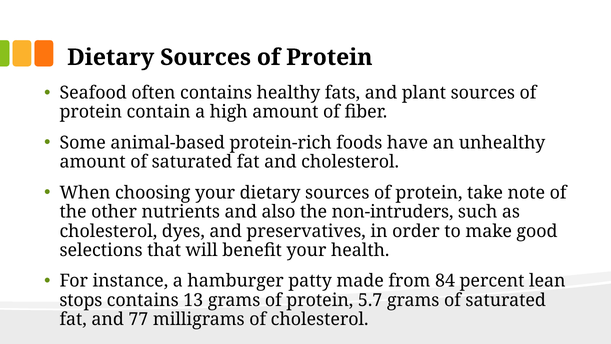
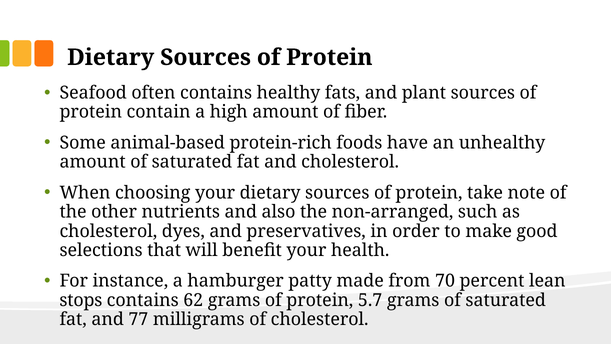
non-intruders: non-intruders -> non-arranged
84: 84 -> 70
13: 13 -> 62
